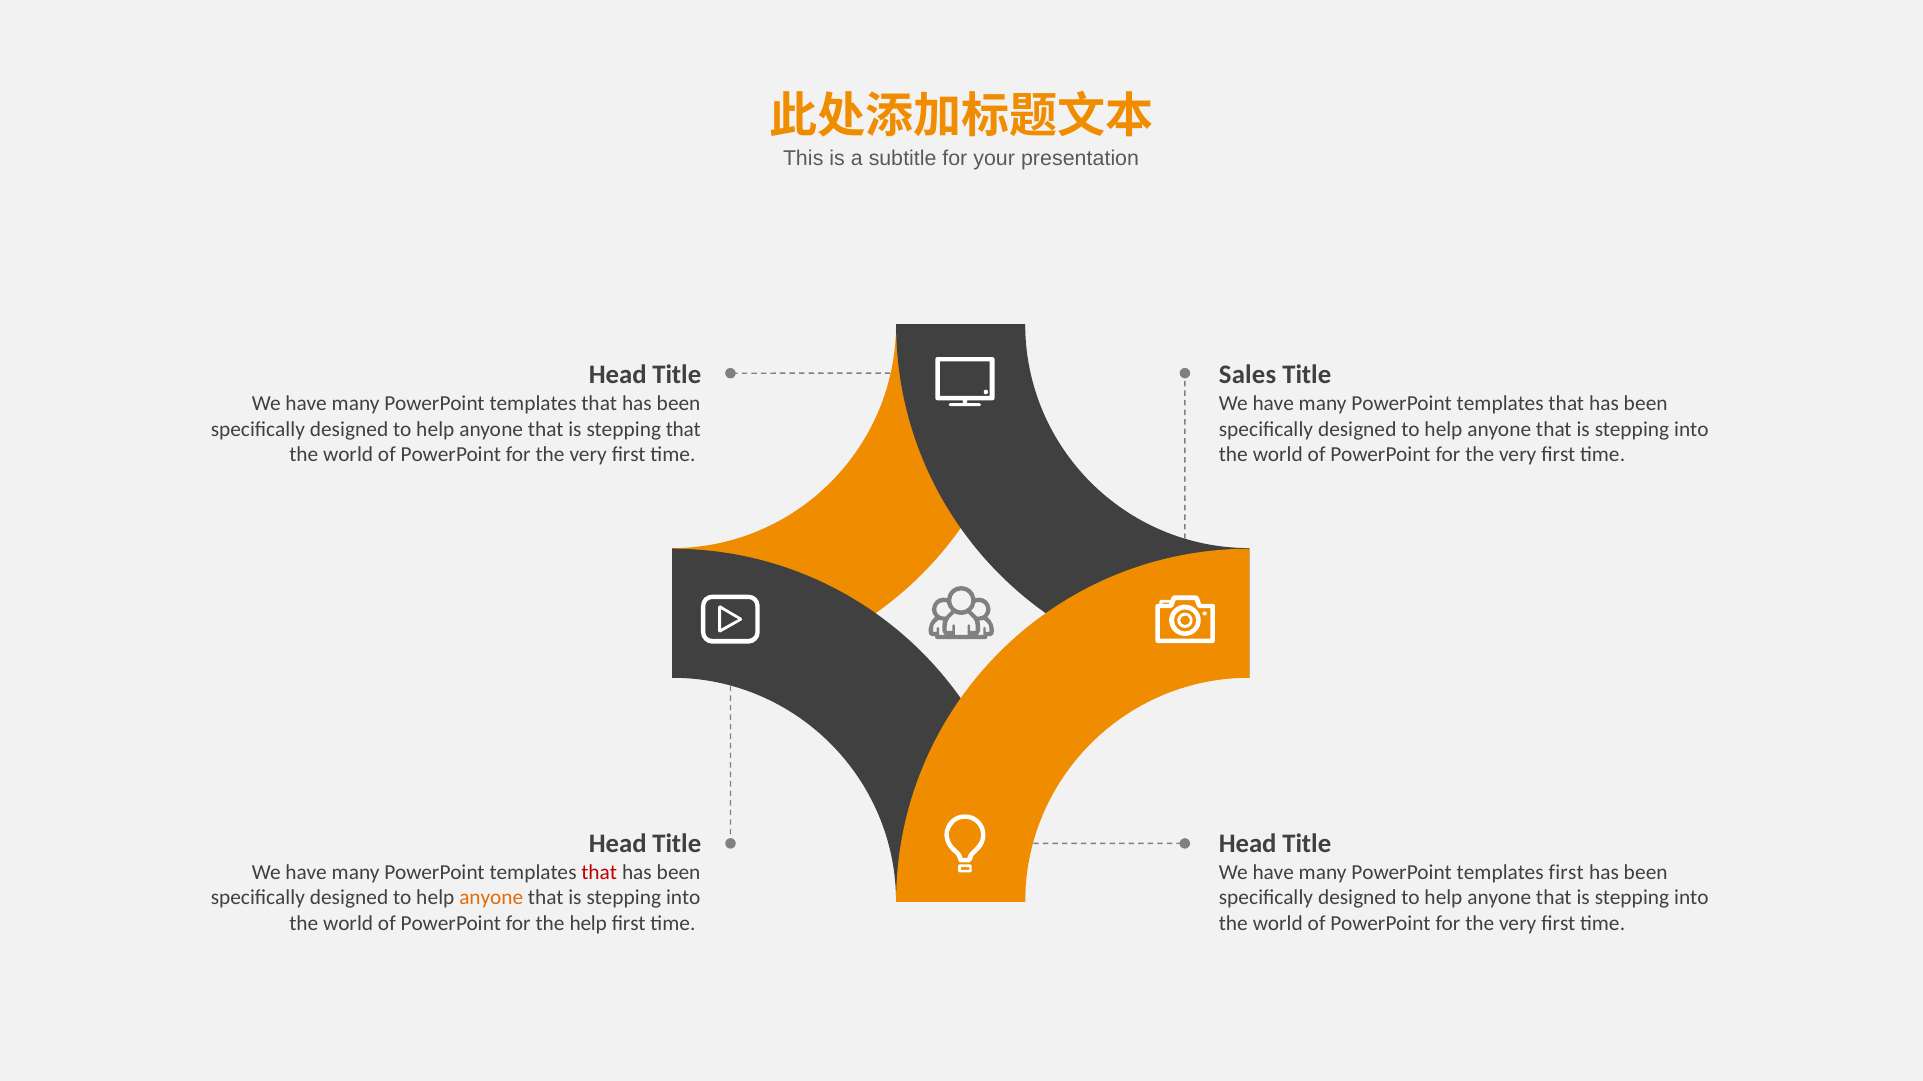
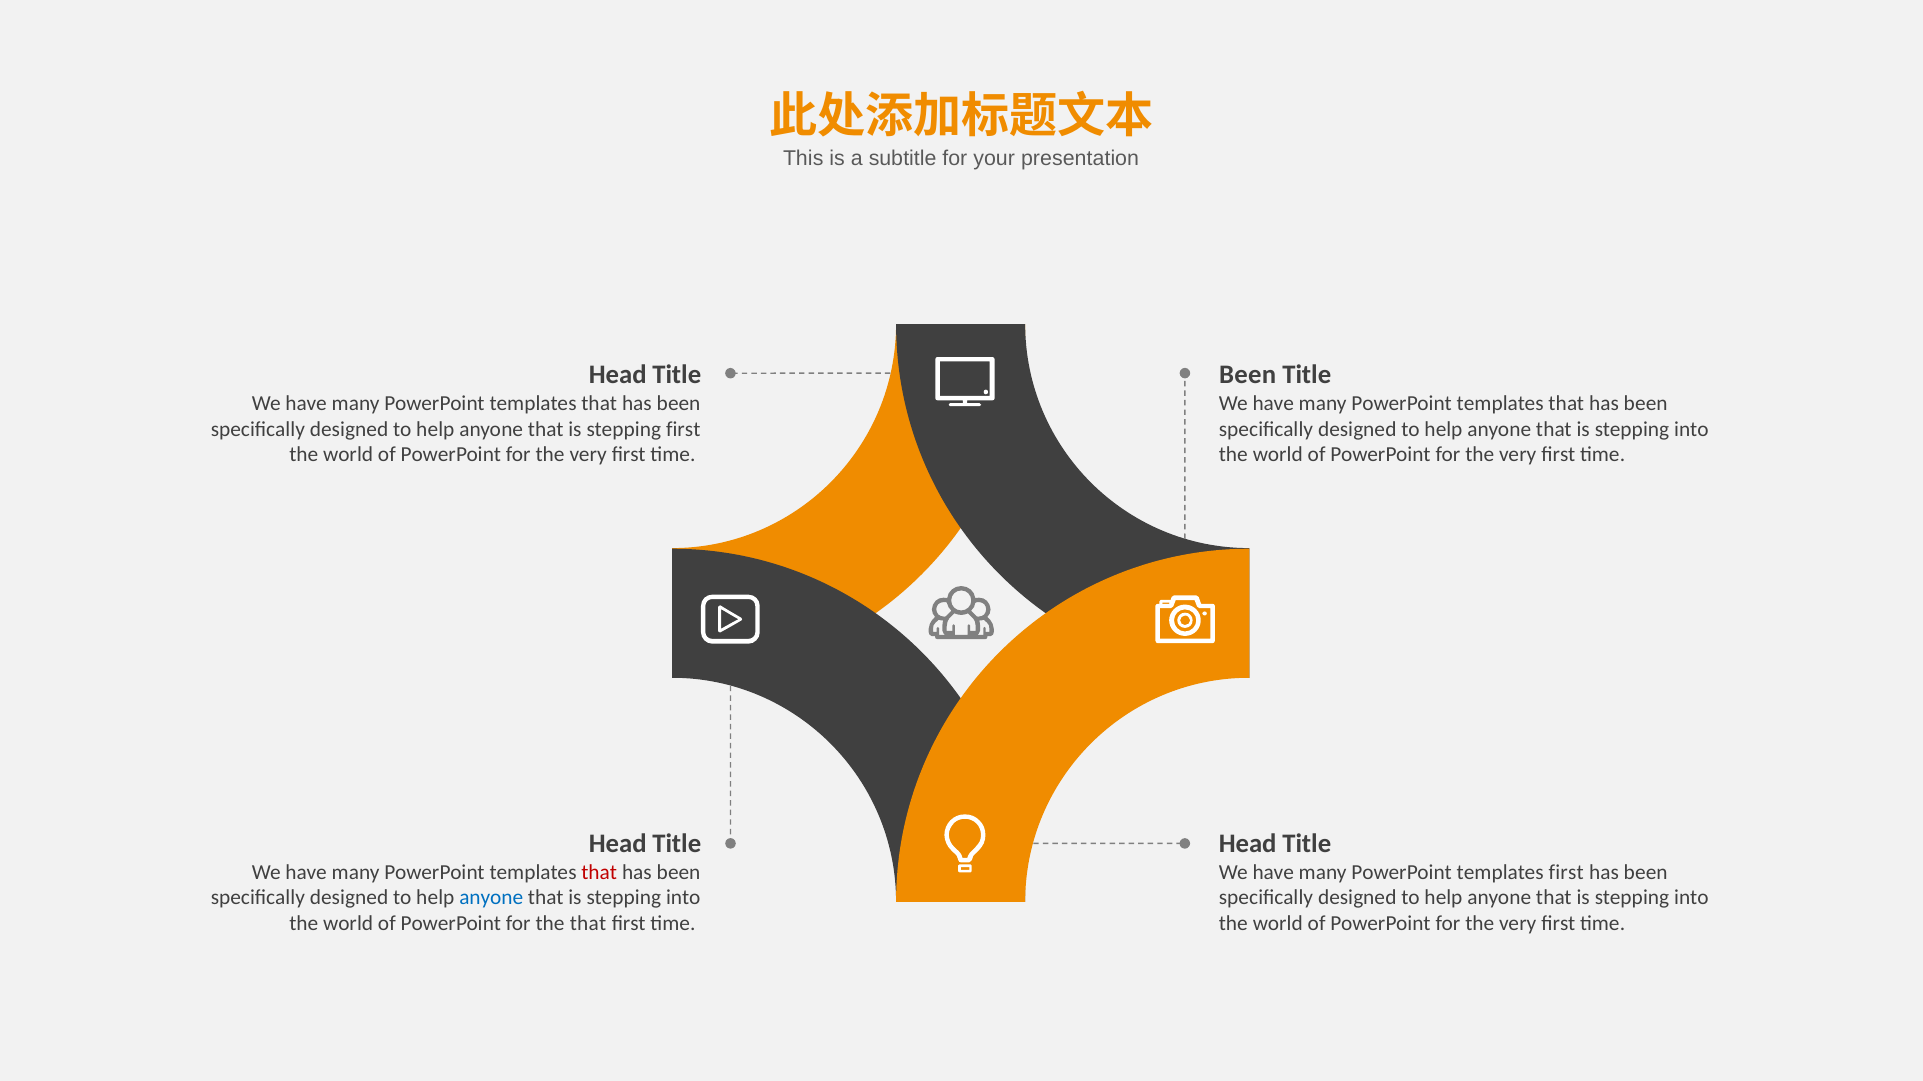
Sales at (1248, 375): Sales -> Been
stepping that: that -> first
anyone at (491, 898) colour: orange -> blue
the help: help -> that
